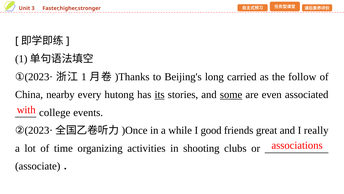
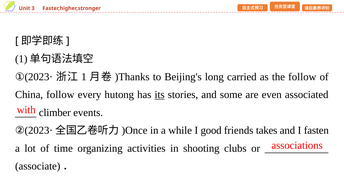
China nearby: nearby -> follow
some underline: present -> none
college: college -> climber
great: great -> takes
really: really -> fasten
